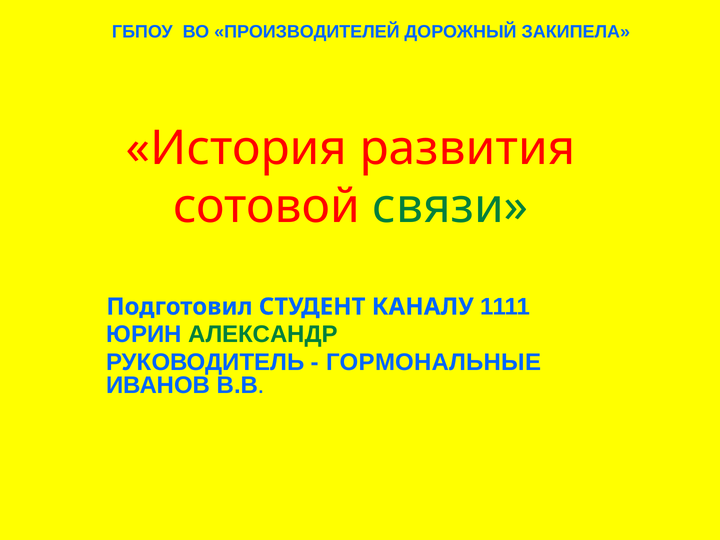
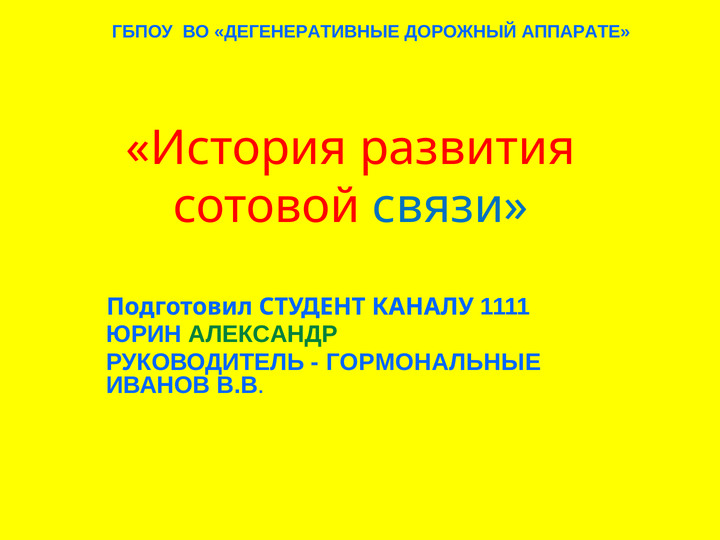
ПРОИЗВОДИТЕЛЕЙ: ПРОИЗВОДИТЕЛЕЙ -> ДЕГЕНЕРАТИВНЫЕ
ЗАКИПЕЛА: ЗАКИПЕЛА -> АППАРАТЕ
связи colour: green -> blue
